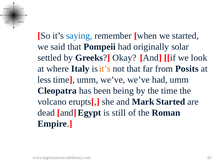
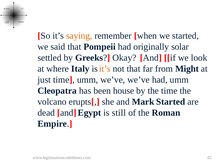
saying colour: blue -> orange
Posits: Posits -> Might
less: less -> just
being: being -> house
